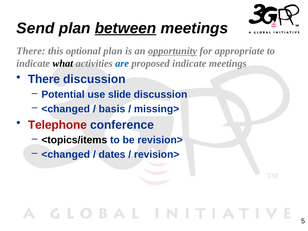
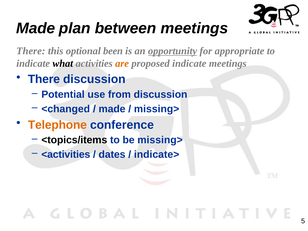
Send at (35, 28): Send -> Made
between underline: present -> none
optional plan: plan -> been
are colour: blue -> orange
slide: slide -> from
basis at (112, 109): basis -> made
Telephone colour: red -> orange
be revision>: revision> -> missing>
<changed at (66, 154): <changed -> <activities
revision> at (157, 154): revision> -> indicate>
